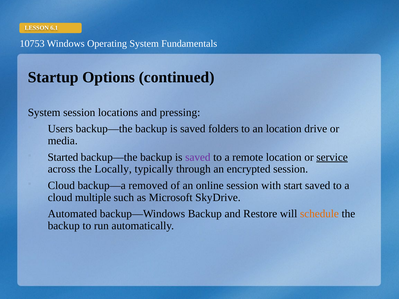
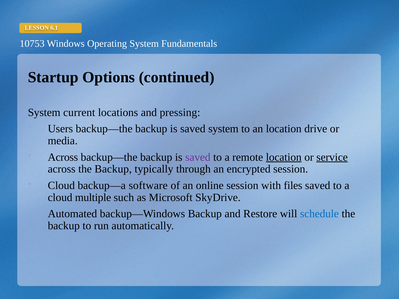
System session: session -> current
saved folders: folders -> system
Started at (63, 157): Started -> Across
location at (284, 157) underline: none -> present
across the Locally: Locally -> Backup
removed: removed -> software
start: start -> files
schedule colour: orange -> blue
